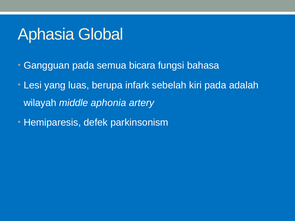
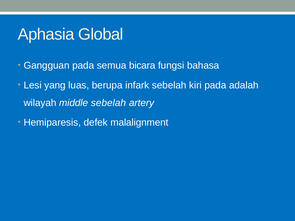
middle aphonia: aphonia -> sebelah
parkinsonism: parkinsonism -> malalignment
